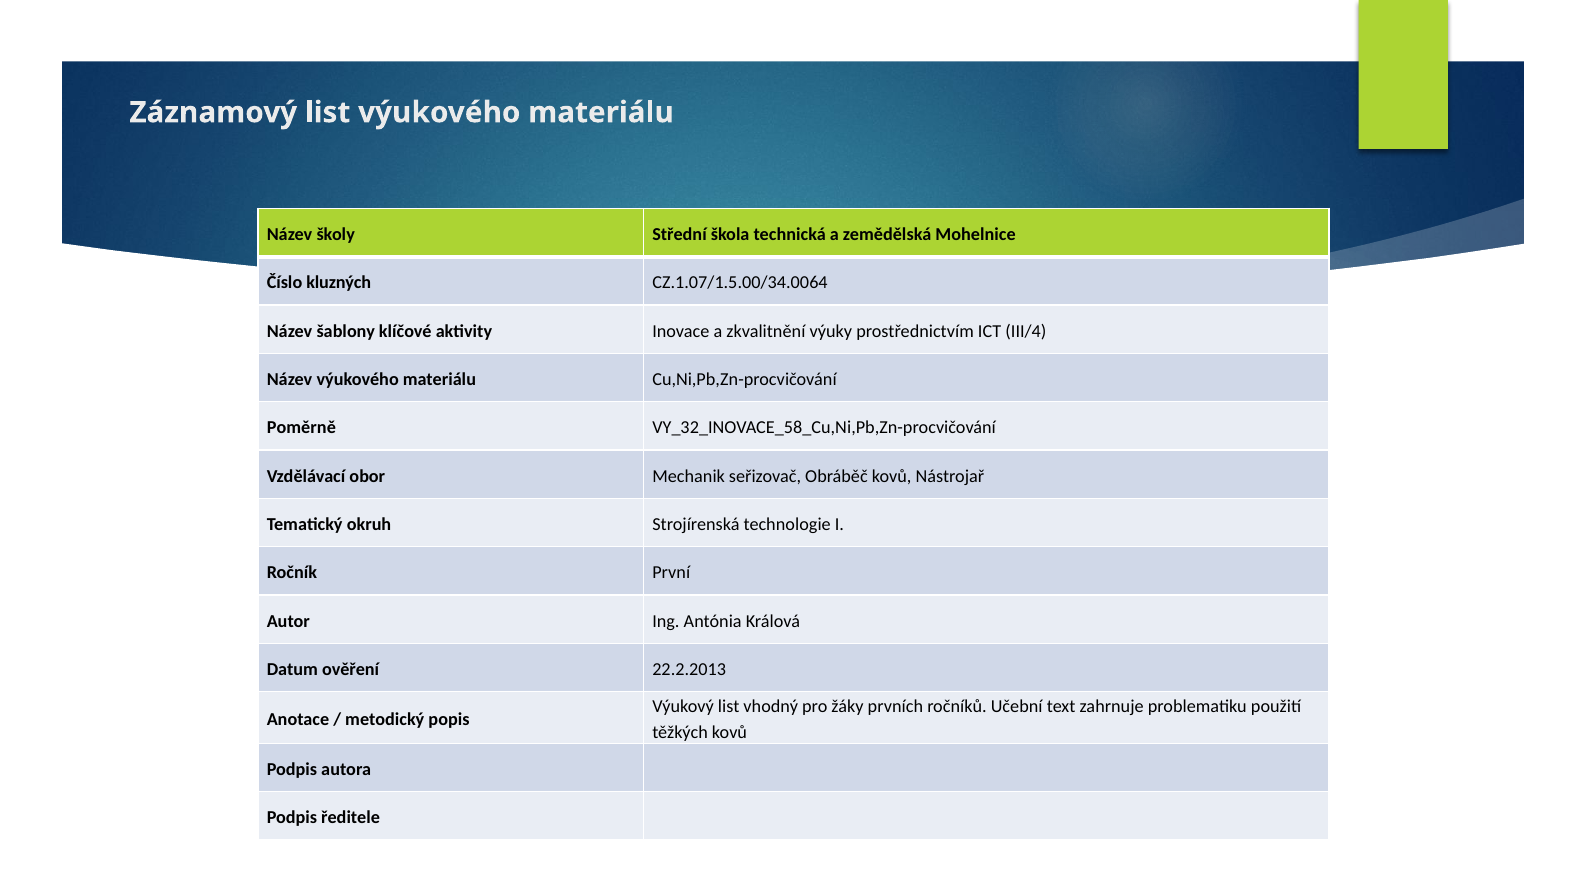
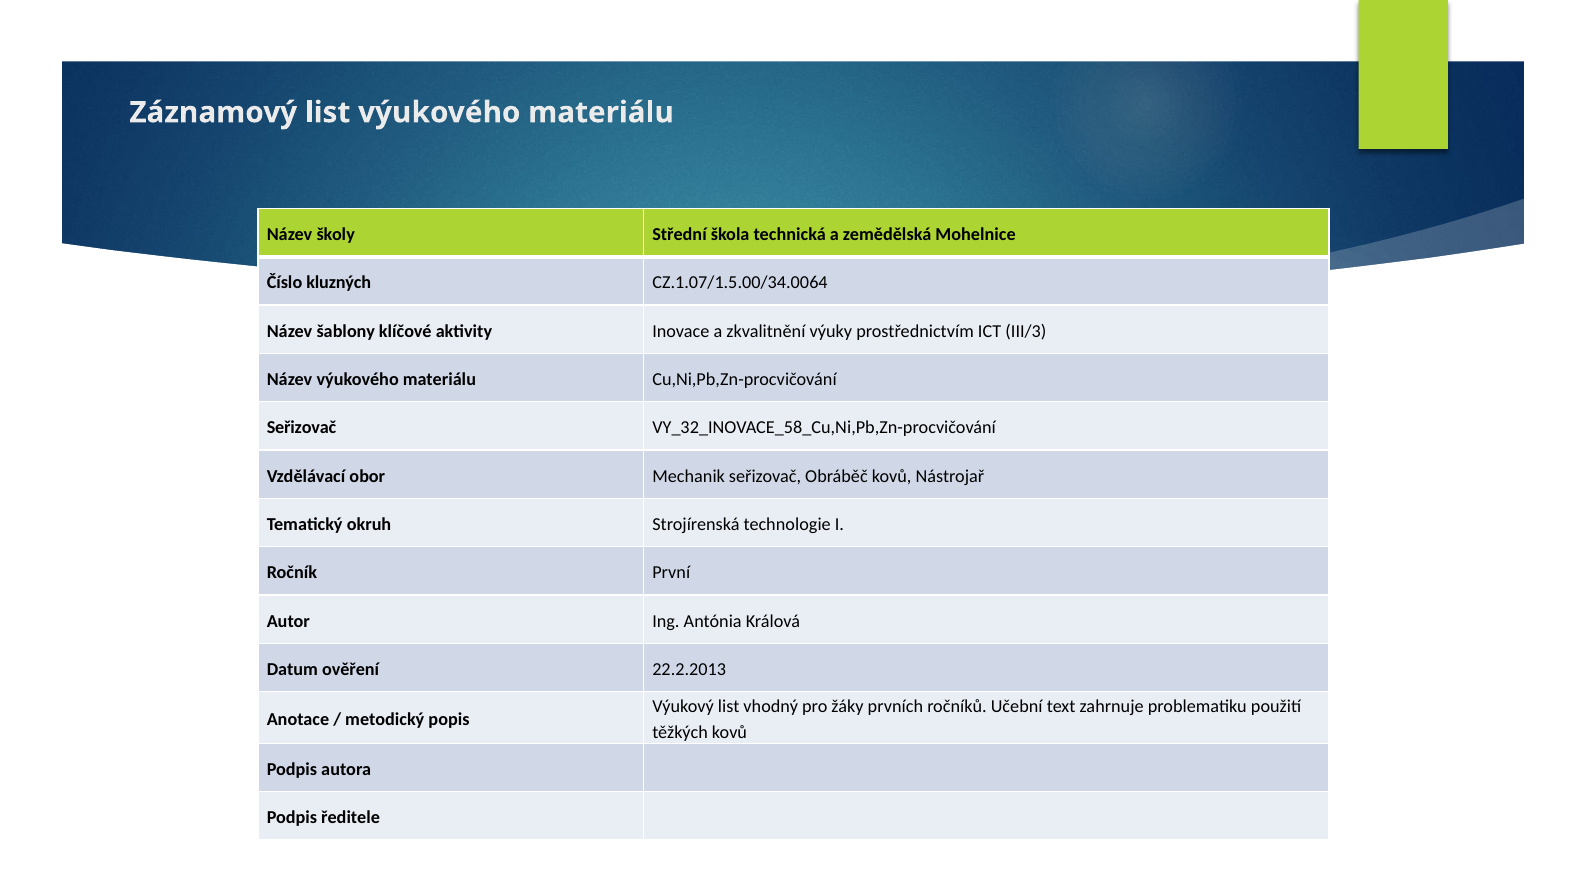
III/4: III/4 -> III/3
Poměrně at (301, 428): Poměrně -> Seřizovač
